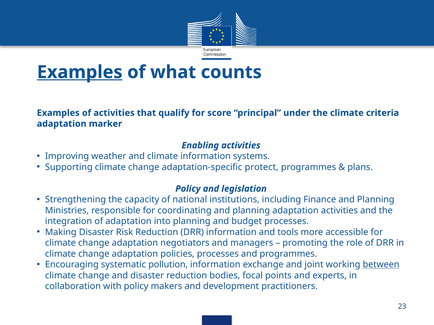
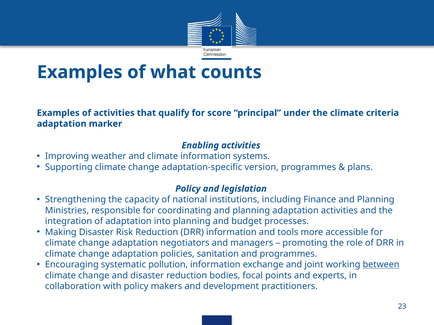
Examples at (80, 72) underline: present -> none
protect: protect -> version
policies processes: processes -> sanitation
